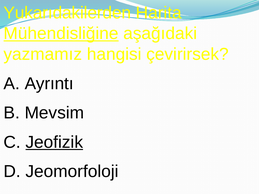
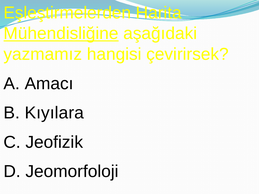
Yukarıdakilerden: Yukarıdakilerden -> Eşleştirmelerden
Ayrıntı: Ayrıntı -> Amacı
Mevsim: Mevsim -> Kıyılara
Jeofizik underline: present -> none
